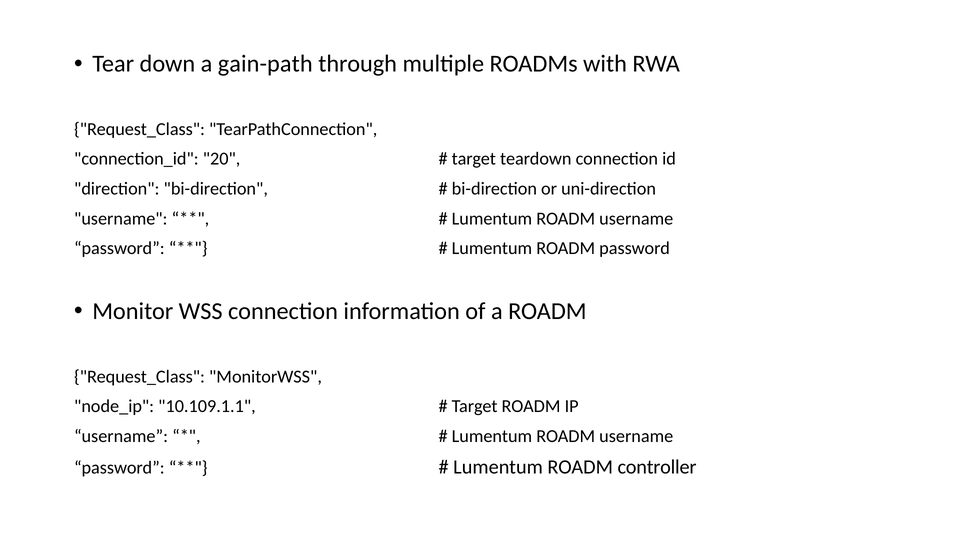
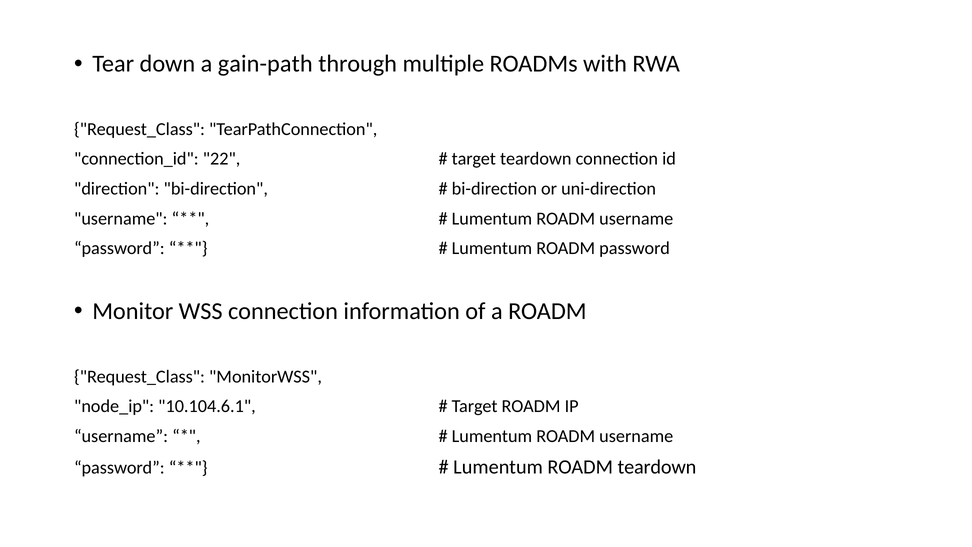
20: 20 -> 22
10.109.1.1: 10.109.1.1 -> 10.104.6.1
ROADM controller: controller -> teardown
